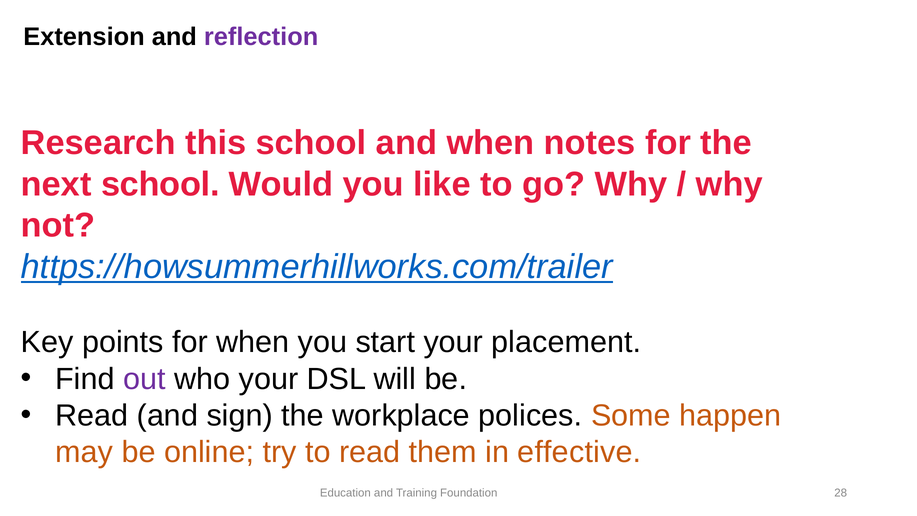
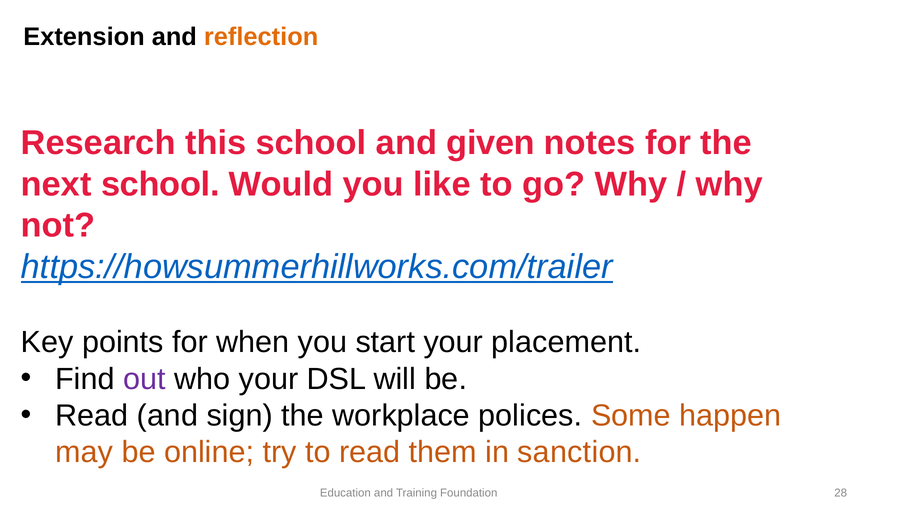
reflection colour: purple -> orange
and when: when -> given
effective: effective -> sanction
